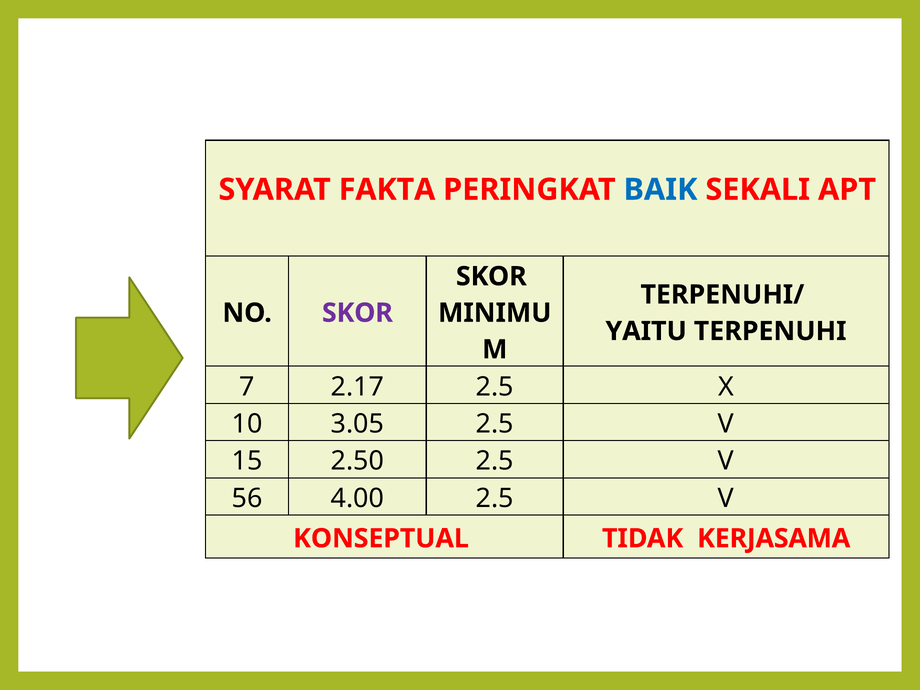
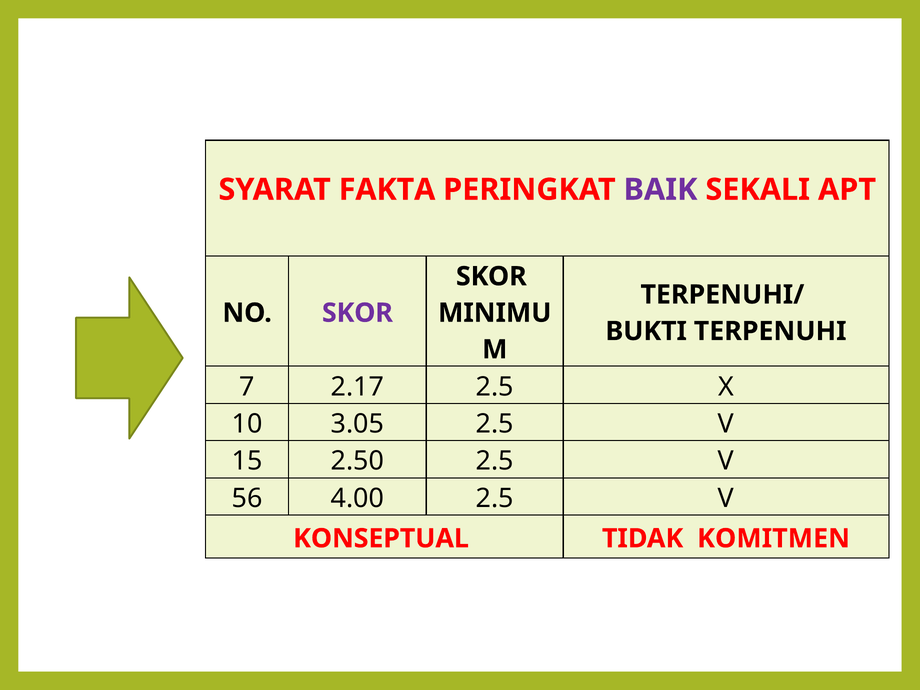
BAIK colour: blue -> purple
YAITU: YAITU -> BUKTI
KERJASAMA: KERJASAMA -> KOMITMEN
